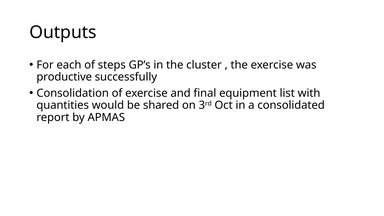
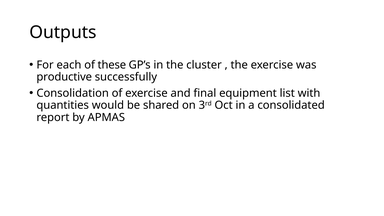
steps: steps -> these
